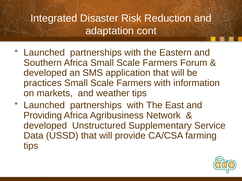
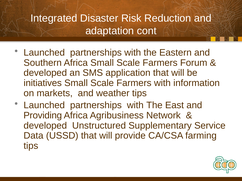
practices: practices -> initiatives
